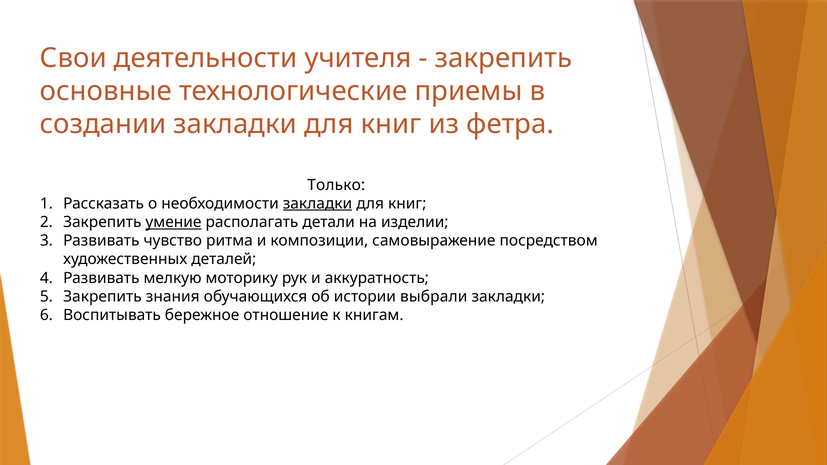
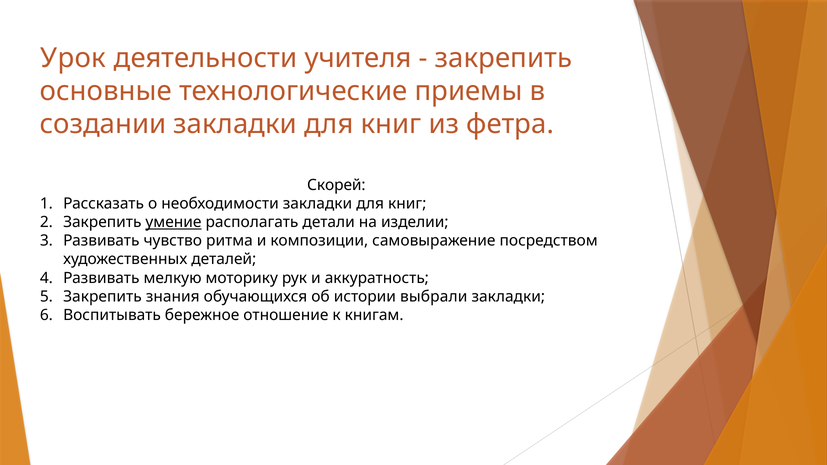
Свои: Свои -> Урок
Только: Только -> Скорей
закладки at (317, 204) underline: present -> none
